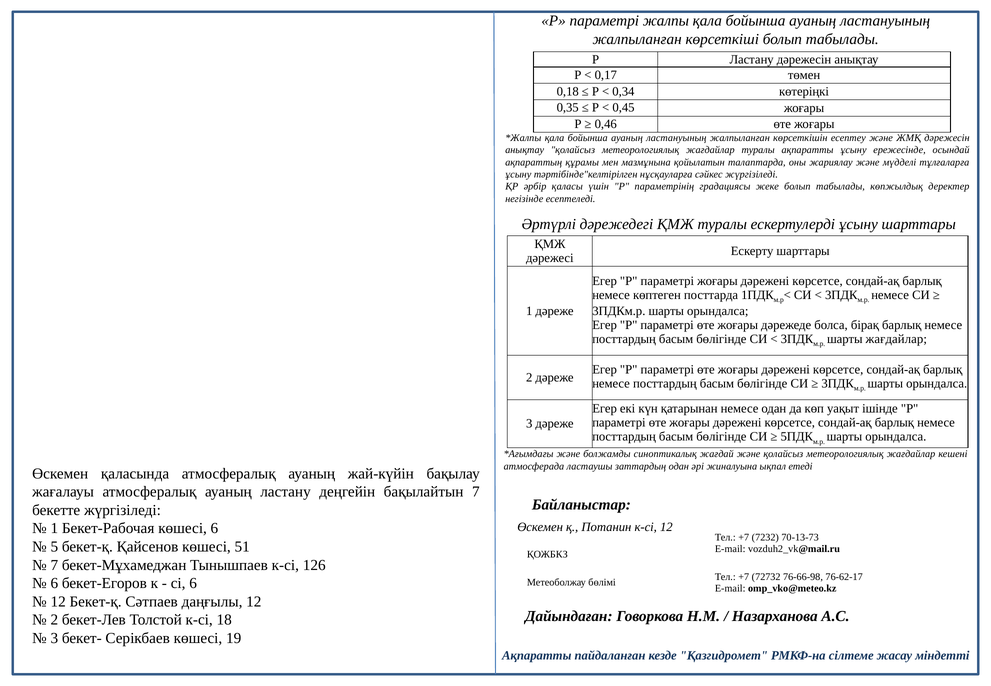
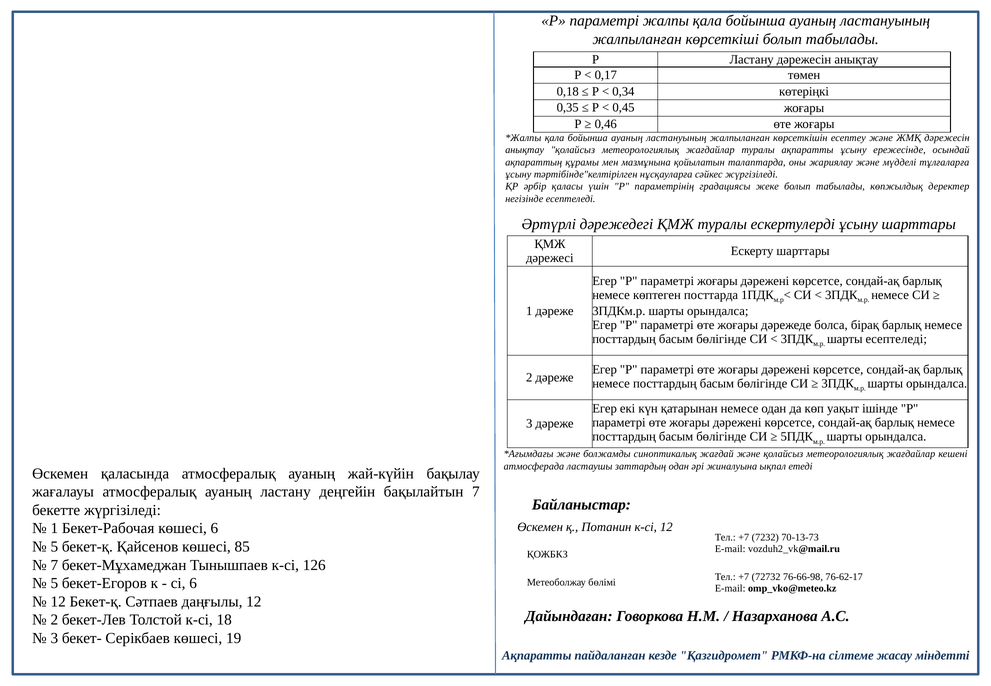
шарты жағдайлар: жағдайлар -> есептеледі
51: 51 -> 85
6 at (54, 583): 6 -> 5
